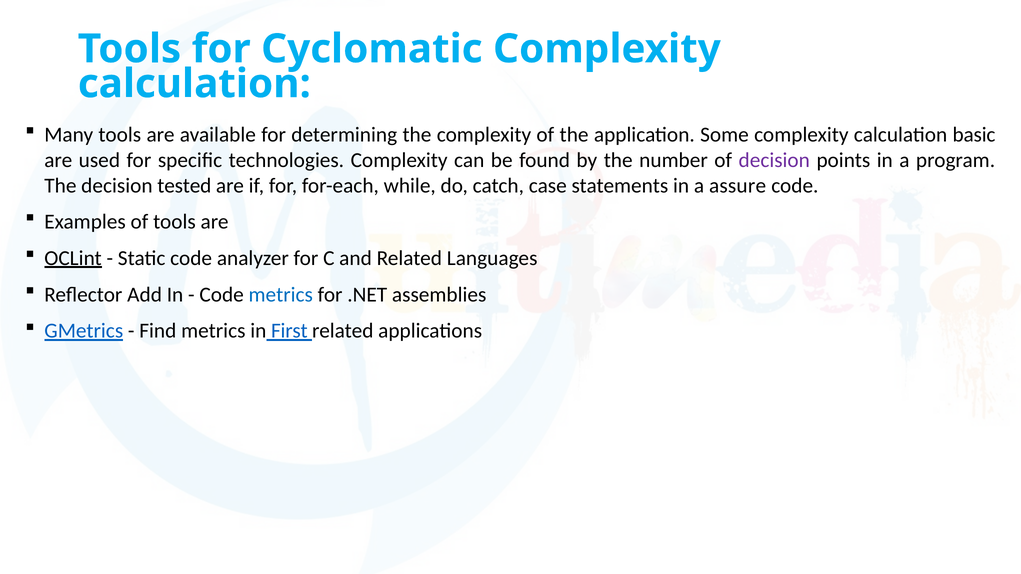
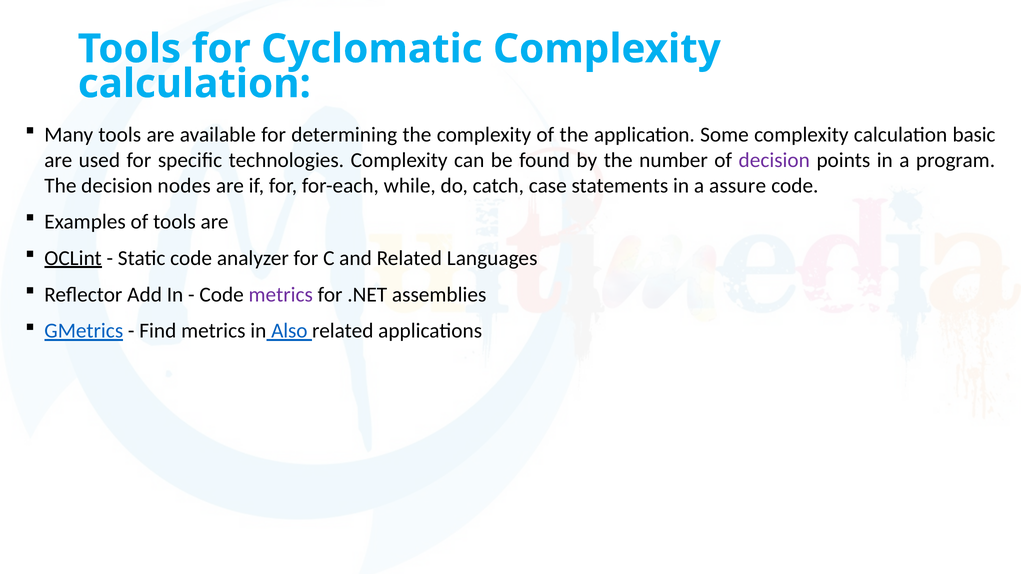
tested: tested -> nodes
metrics at (281, 295) colour: blue -> purple
First: First -> Also
